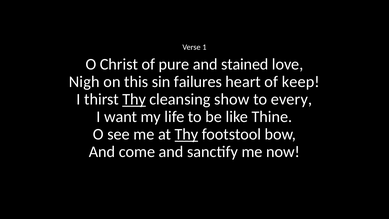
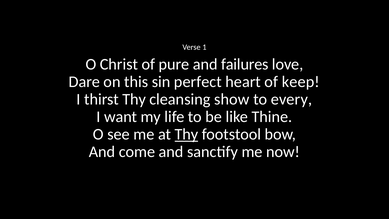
stained: stained -> failures
Nigh: Nigh -> Dare
failures: failures -> perfect
Thy at (134, 99) underline: present -> none
